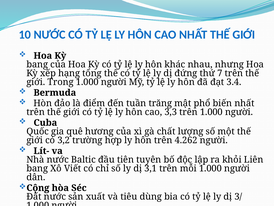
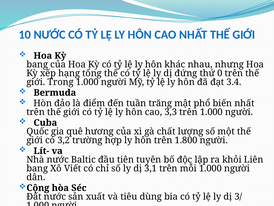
7: 7 -> 0
4.262: 4.262 -> 1.800
